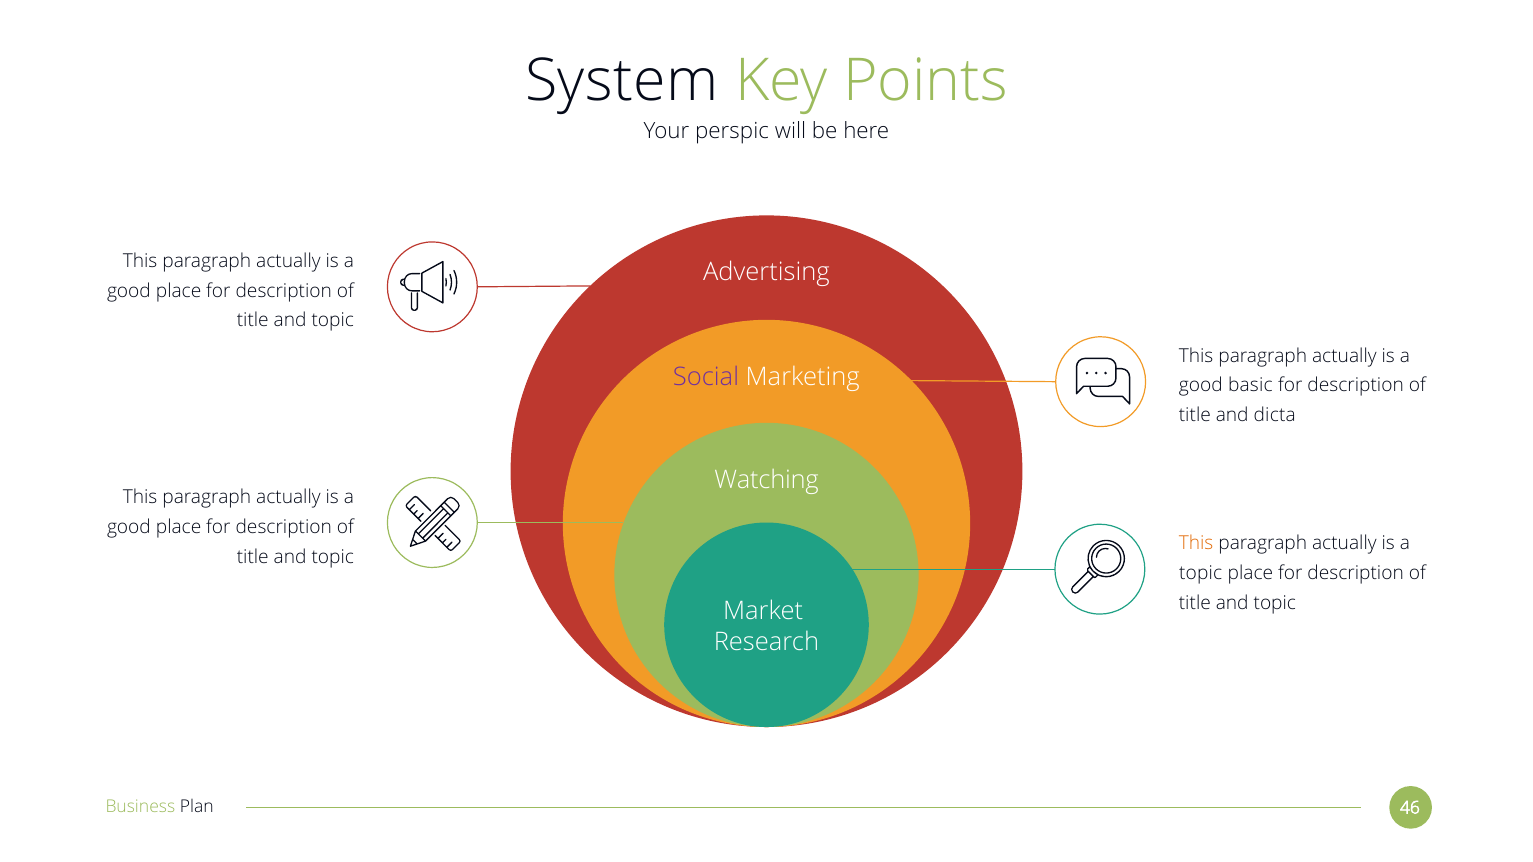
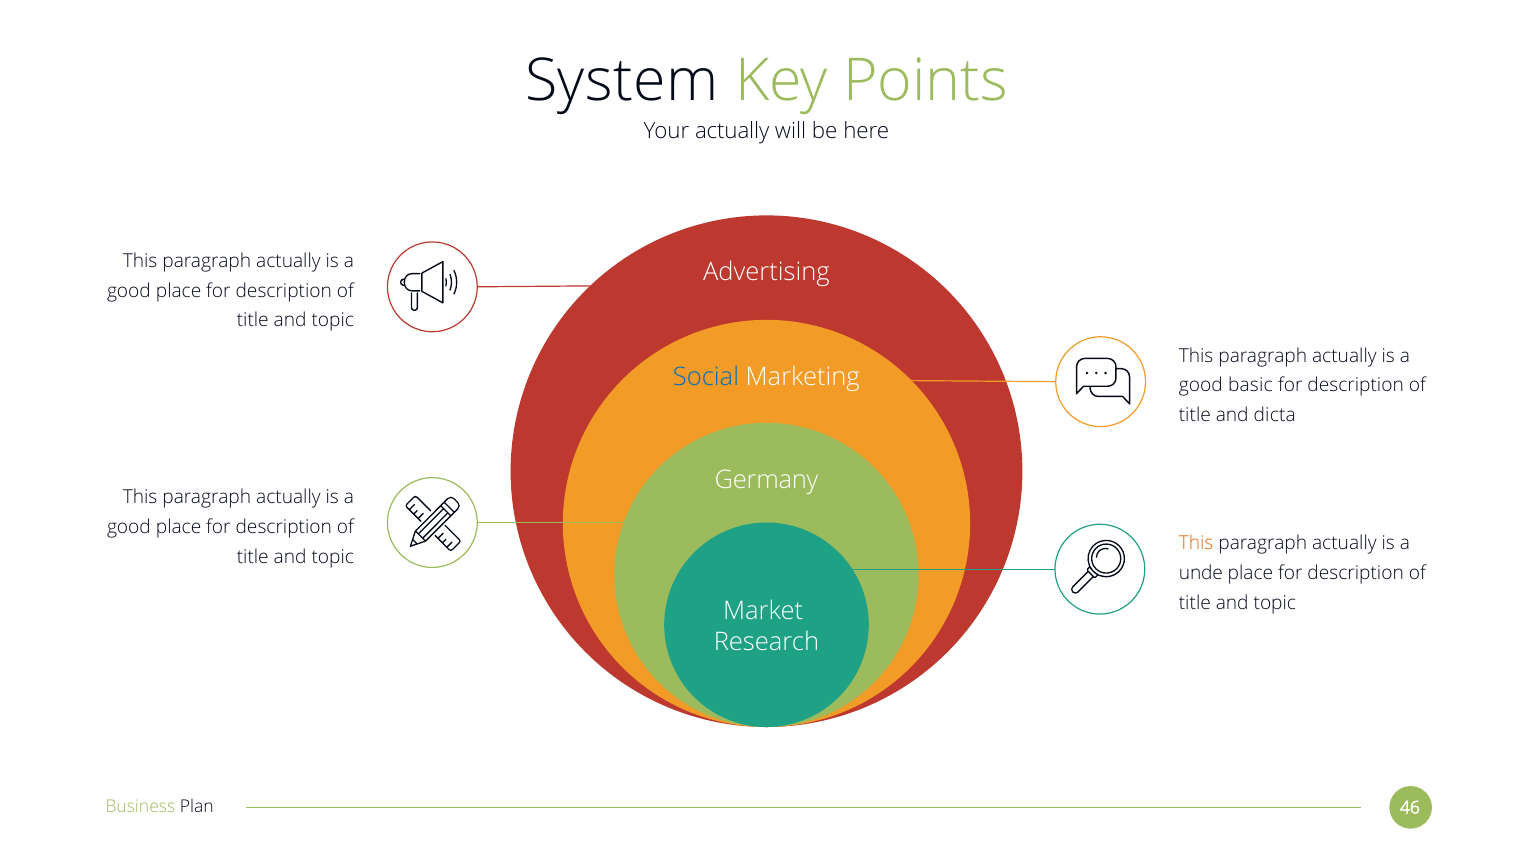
Your perspic: perspic -> actually
Social colour: purple -> blue
Watching: Watching -> Germany
topic at (1201, 573): topic -> unde
